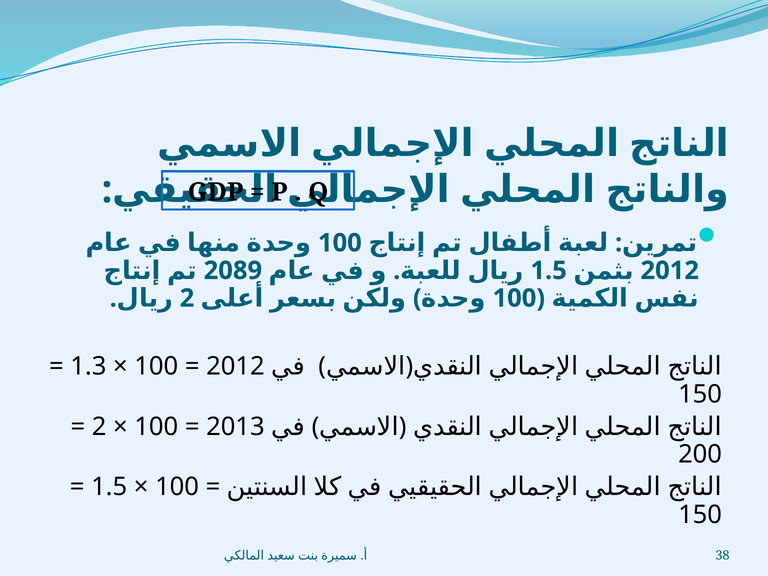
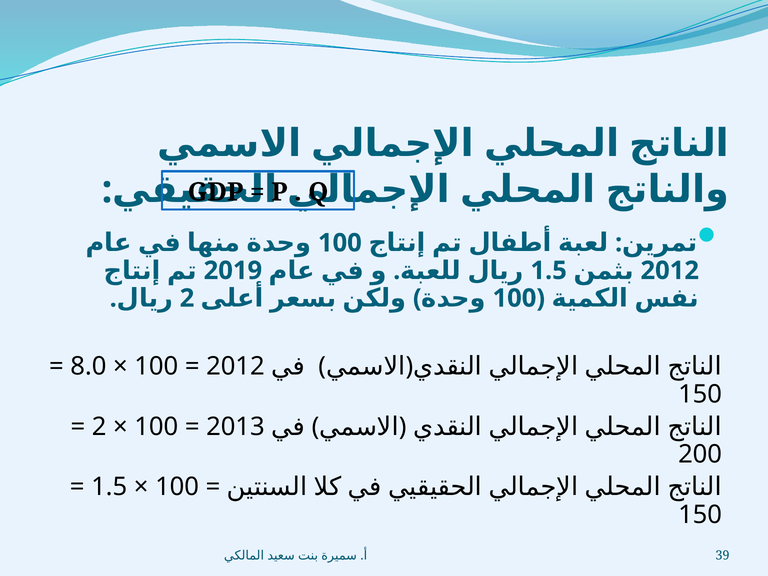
2089: 2089 -> 2019
1.3: 1.3 -> 8.0
38: 38 -> 39
